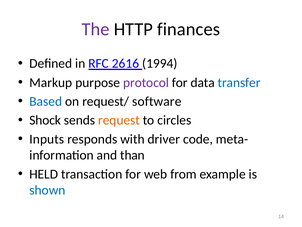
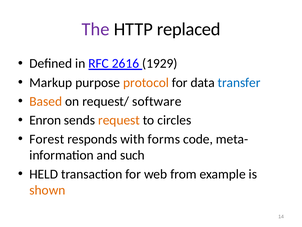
finances: finances -> replaced
1994: 1994 -> 1929
protocol colour: purple -> orange
Based colour: blue -> orange
Shock: Shock -> Enron
Inputs: Inputs -> Forest
driver: driver -> forms
than: than -> such
shown colour: blue -> orange
